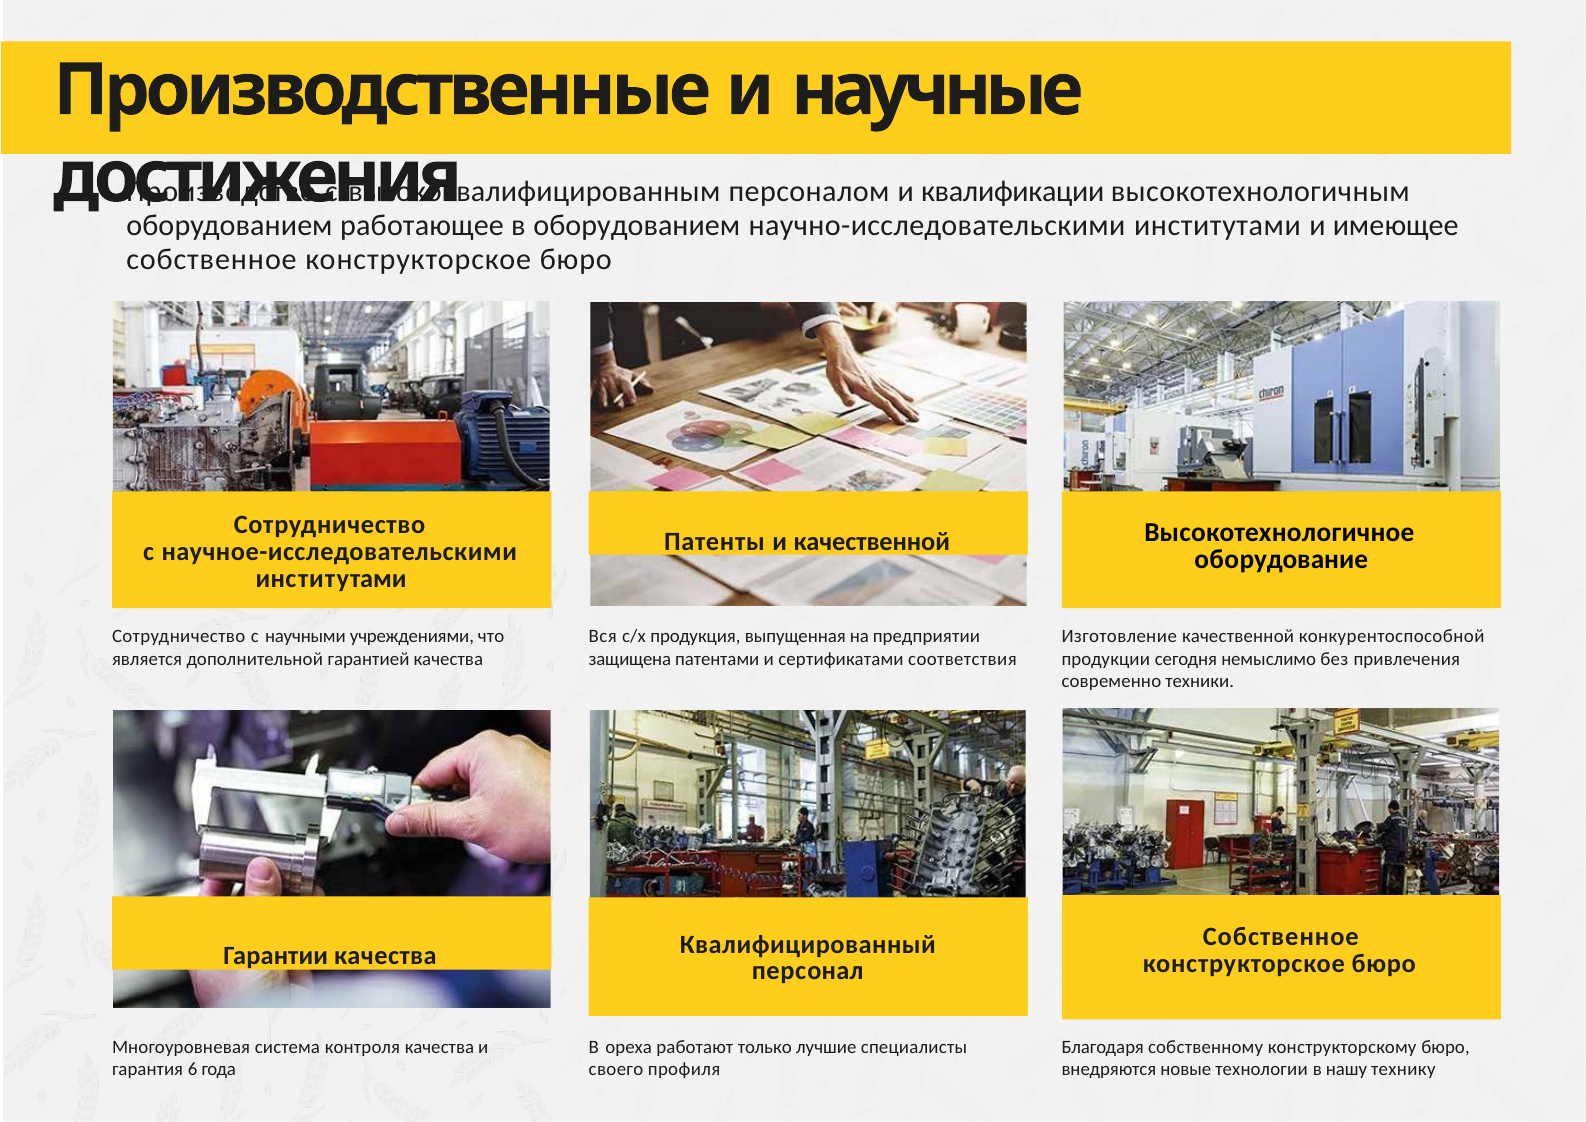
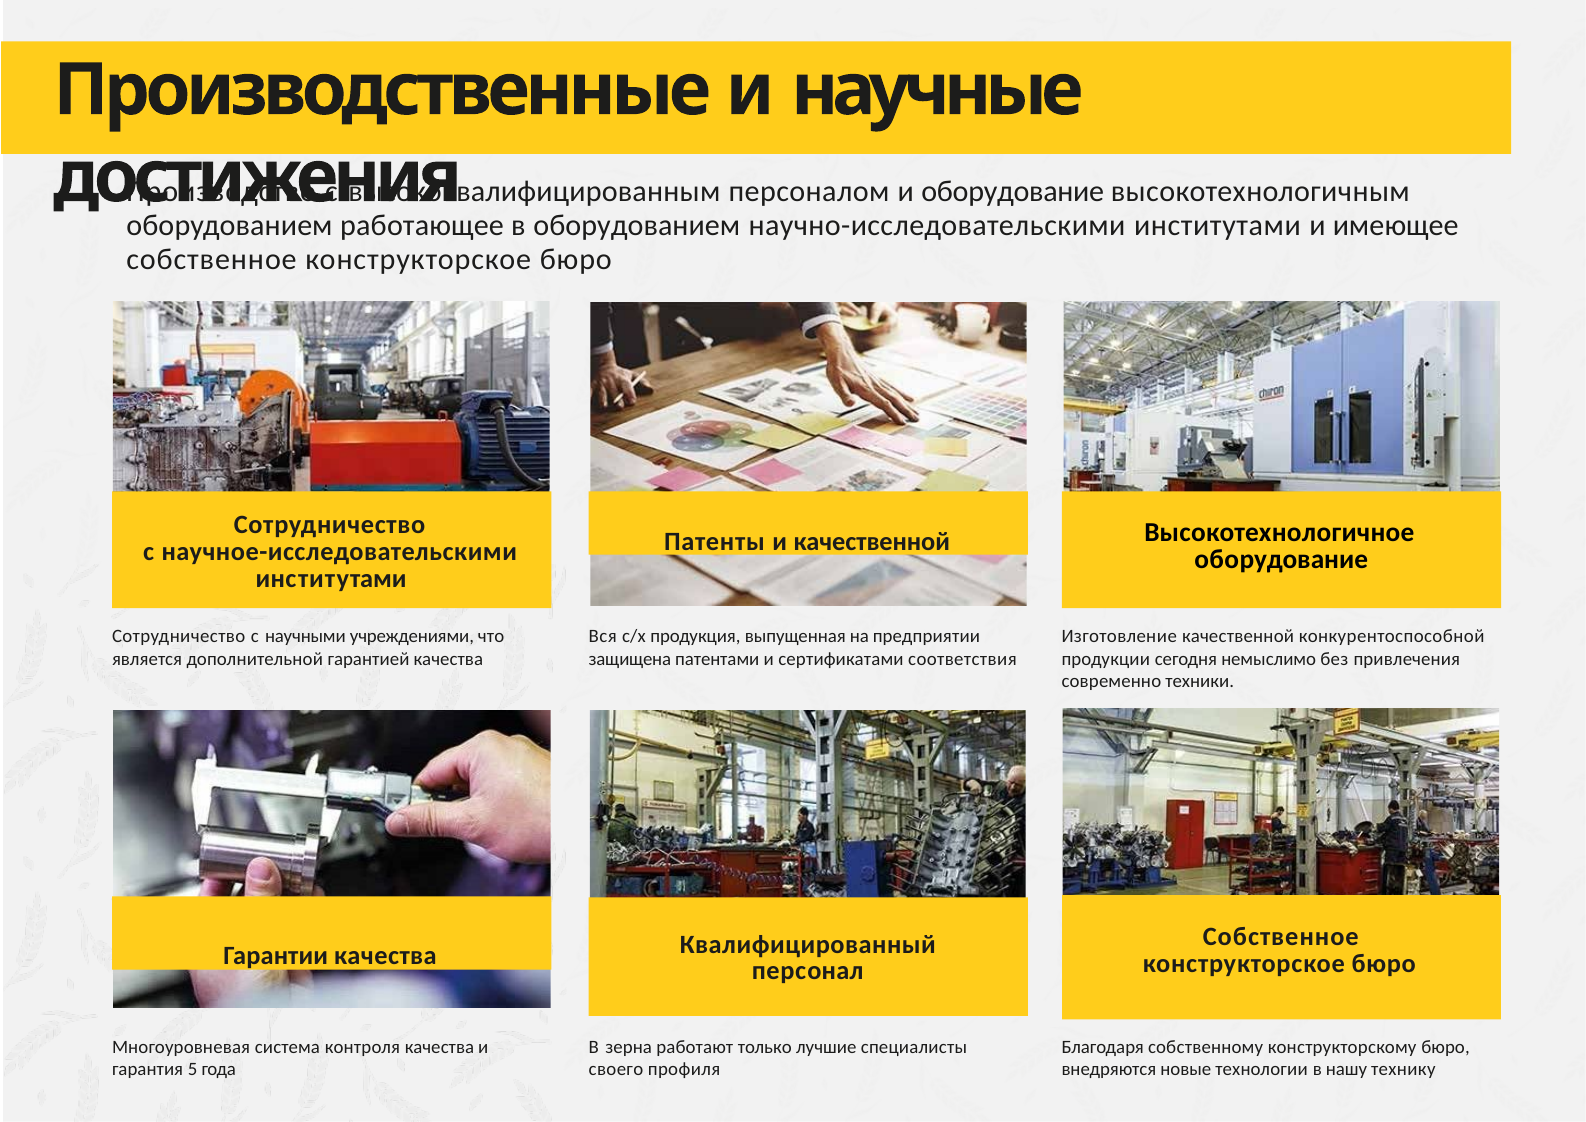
и квалификации: квалификации -> оборудование
ореха: ореха -> зерна
6: 6 -> 5
